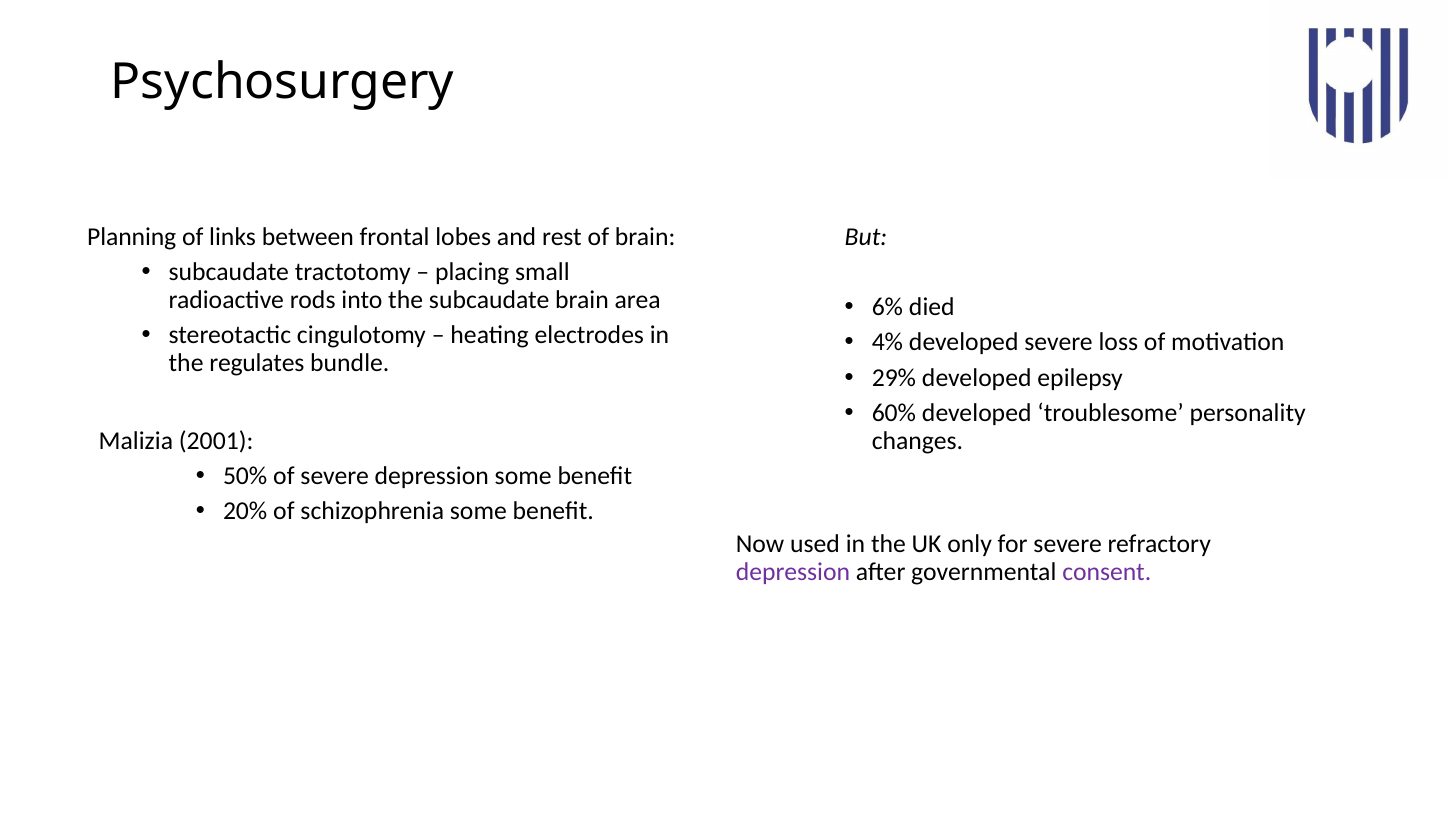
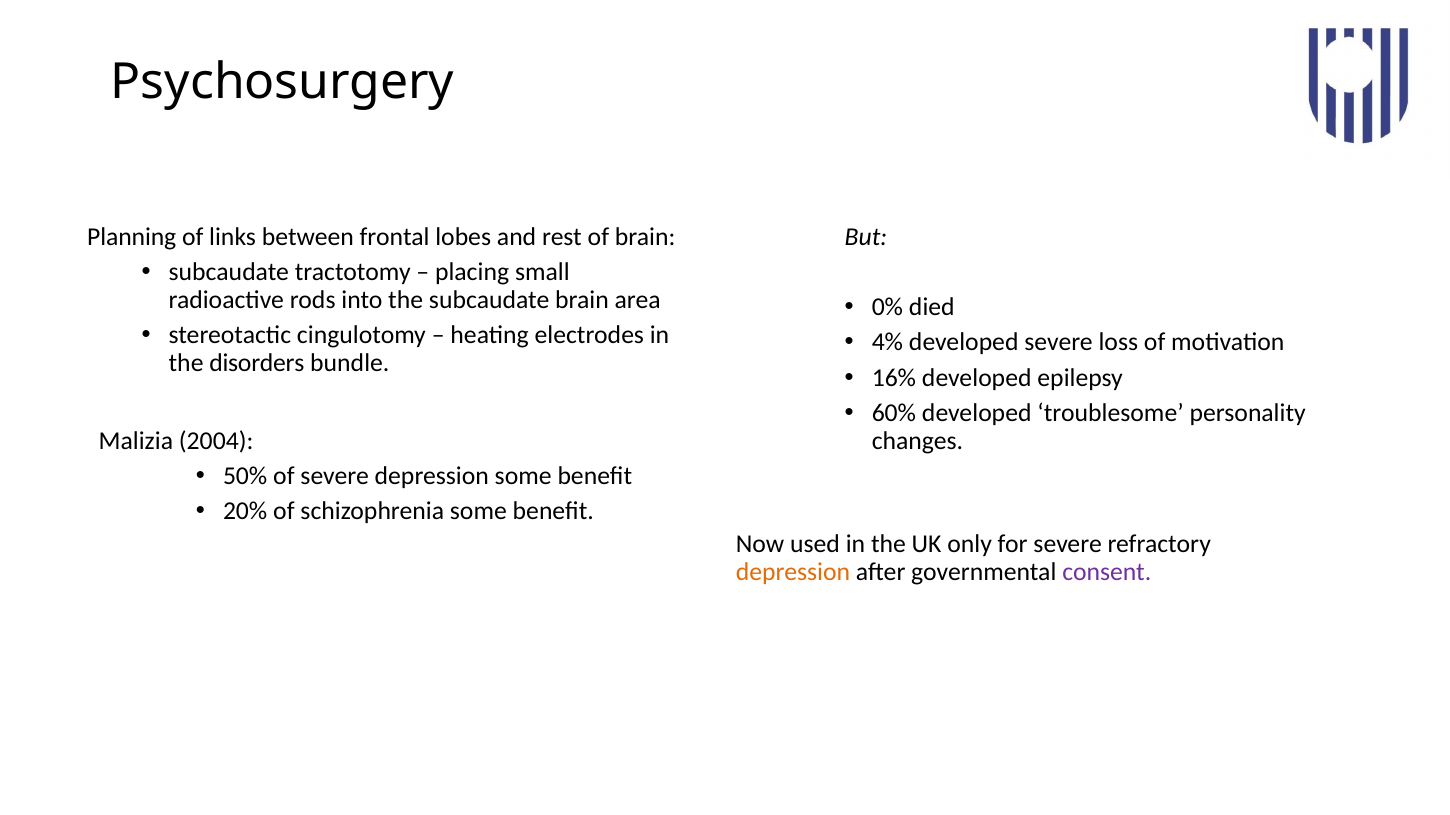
6%: 6% -> 0%
regulates: regulates -> disorders
29%: 29% -> 16%
2001: 2001 -> 2004
depression at (793, 572) colour: purple -> orange
